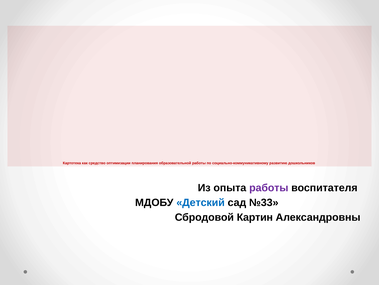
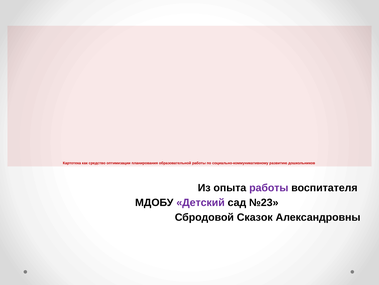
Детский colour: blue -> purple
№33: №33 -> №23
Картин: Картин -> Сказок
